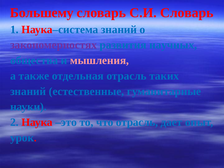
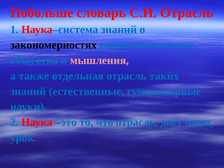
Большему: Большему -> Побольше
С.И Словарь: Словарь -> Отрасль
закономерностях colour: purple -> black
